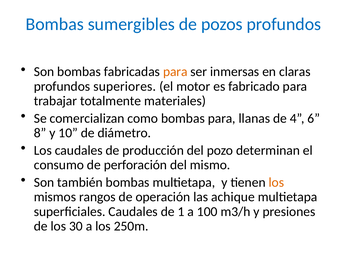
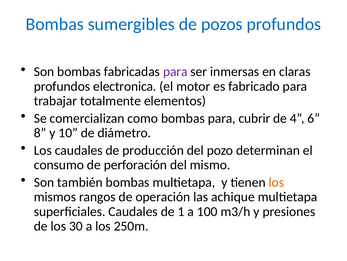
para at (175, 72) colour: orange -> purple
superiores: superiores -> electronica
materiales: materiales -> elementos
llanas: llanas -> cubrir
